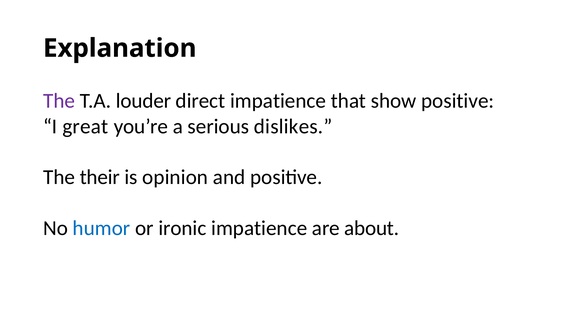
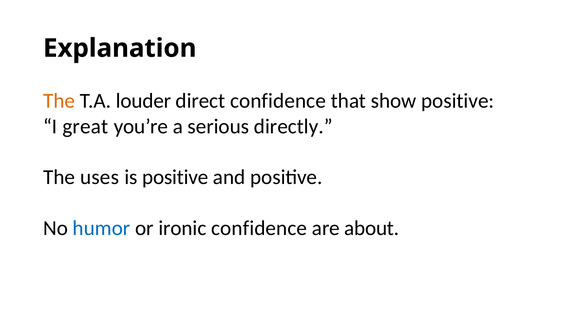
The at (59, 101) colour: purple -> orange
direct impatience: impatience -> confidence
dislikes: dislikes -> directly
their: their -> uses
is opinion: opinion -> positive
ironic impatience: impatience -> confidence
